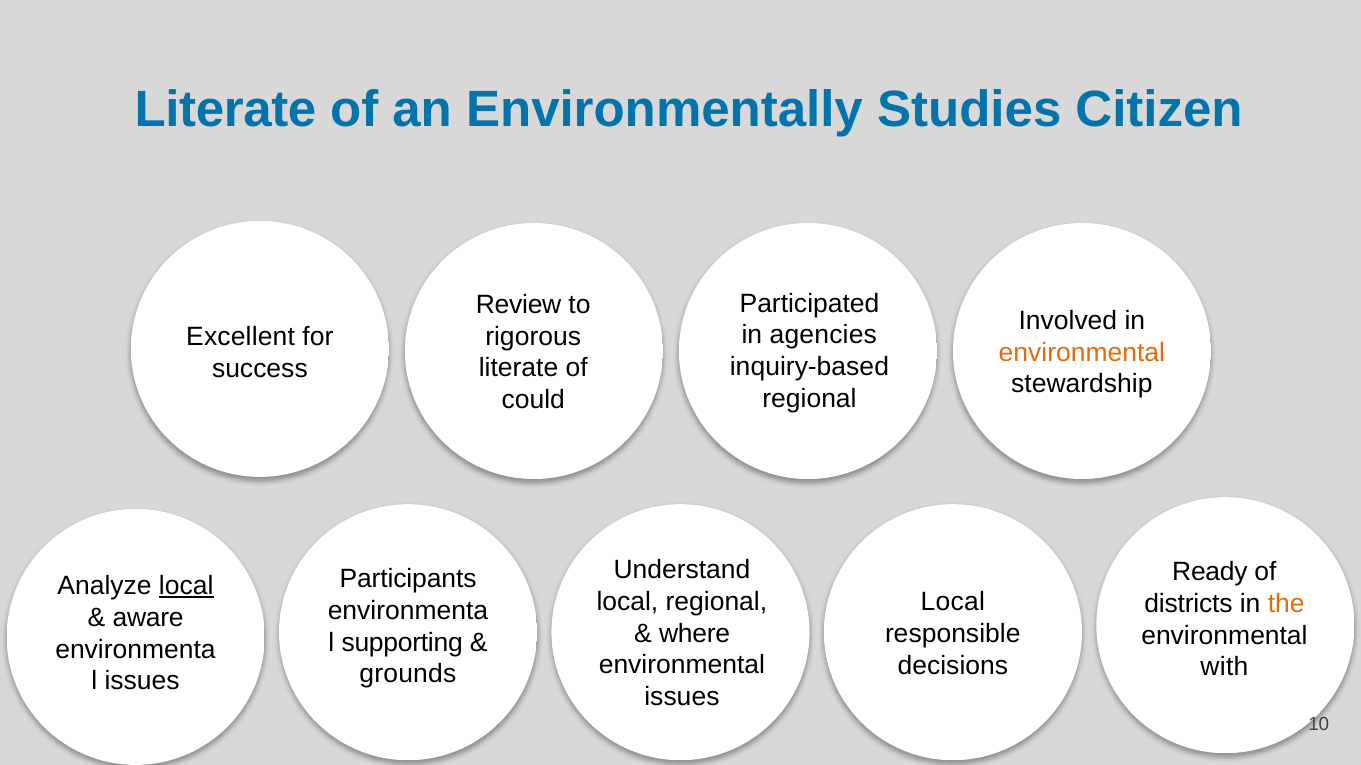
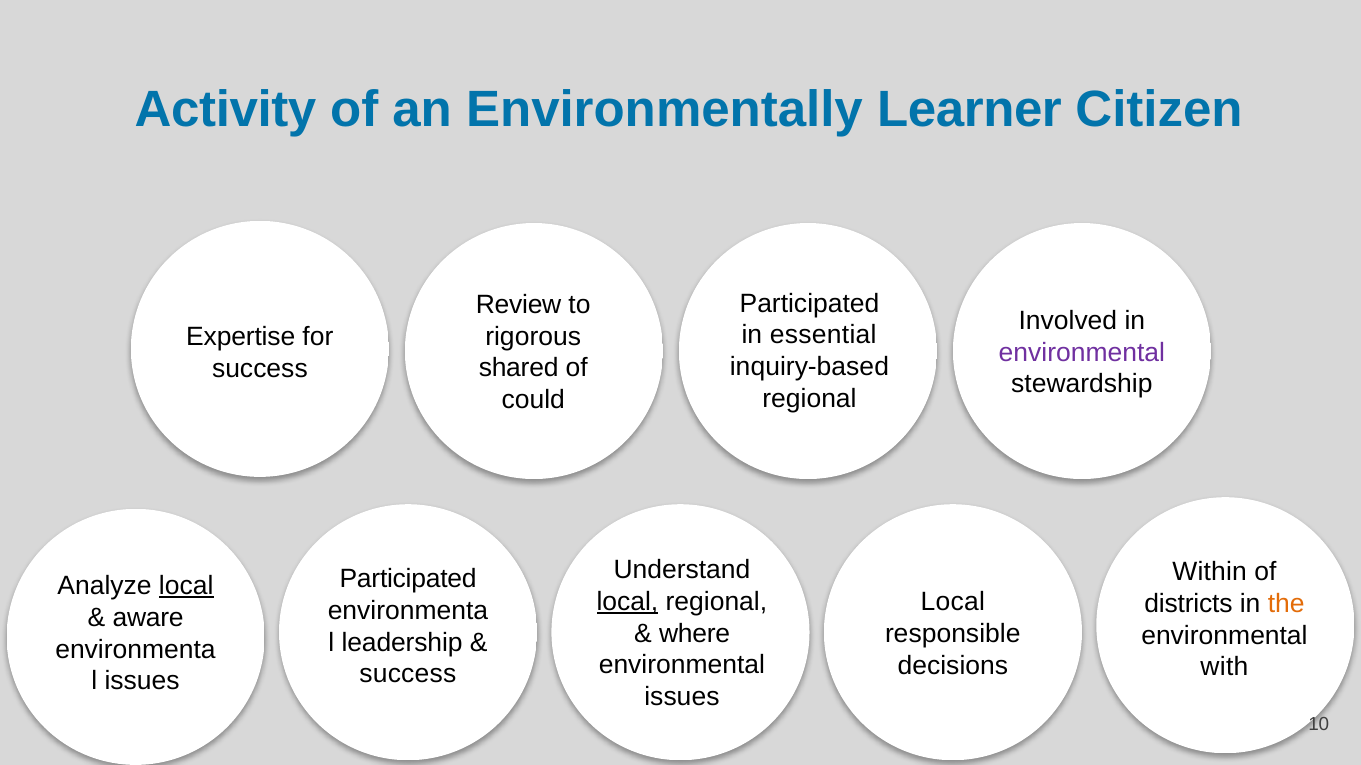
Literate at (225, 110): Literate -> Activity
Studies: Studies -> Learner
agencies: agencies -> essential
Excellent: Excellent -> Expertise
environmental at (1082, 353) colour: orange -> purple
literate at (519, 368): literate -> shared
Ready: Ready -> Within
Participants at (408, 579): Participants -> Participated
local at (627, 602) underline: none -> present
supporting: supporting -> leadership
grounds at (408, 675): grounds -> success
